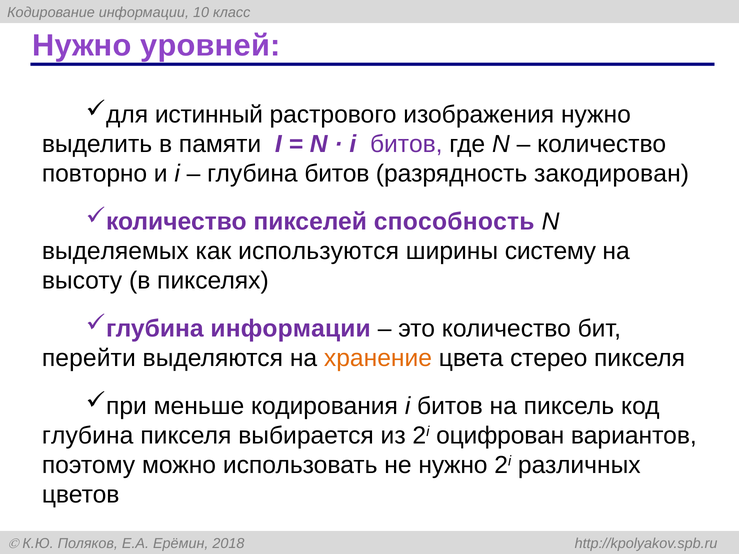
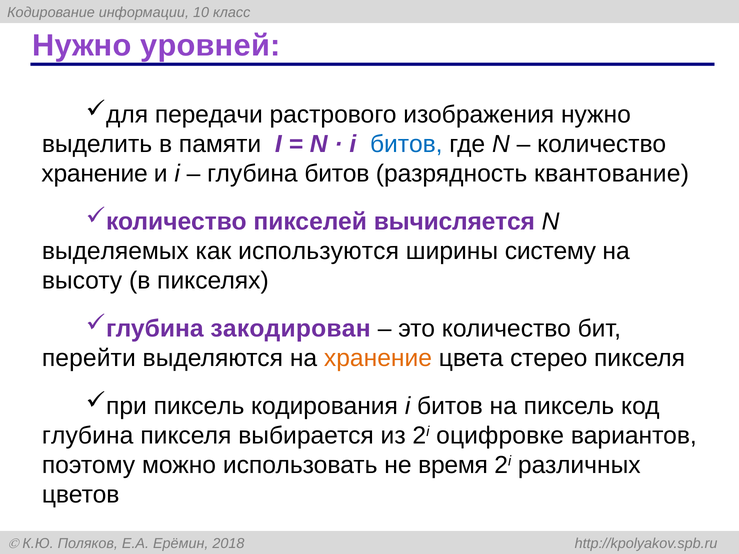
истинный: истинный -> передачи
битов at (406, 144) colour: purple -> blue
повторно at (95, 174): повторно -> хранение
закодирован: закодирован -> квантование
способность: способность -> вычисляется
информации at (291, 329): информации -> закодирован
меньше at (199, 406): меньше -> пиксель
оцифрован: оцифрован -> оцифровке
не нужно: нужно -> время
